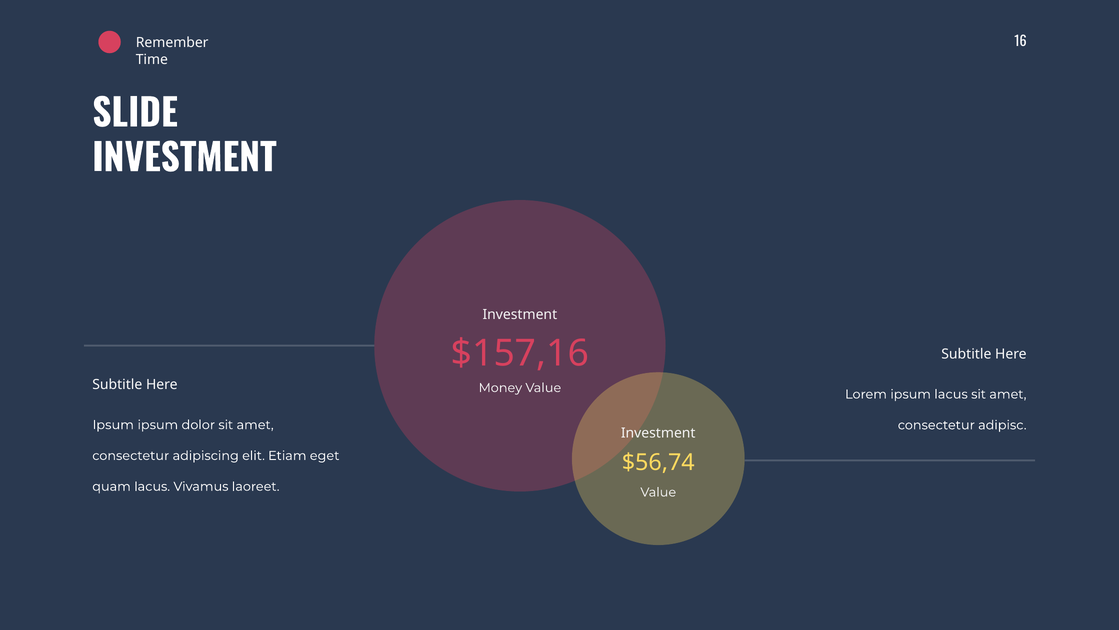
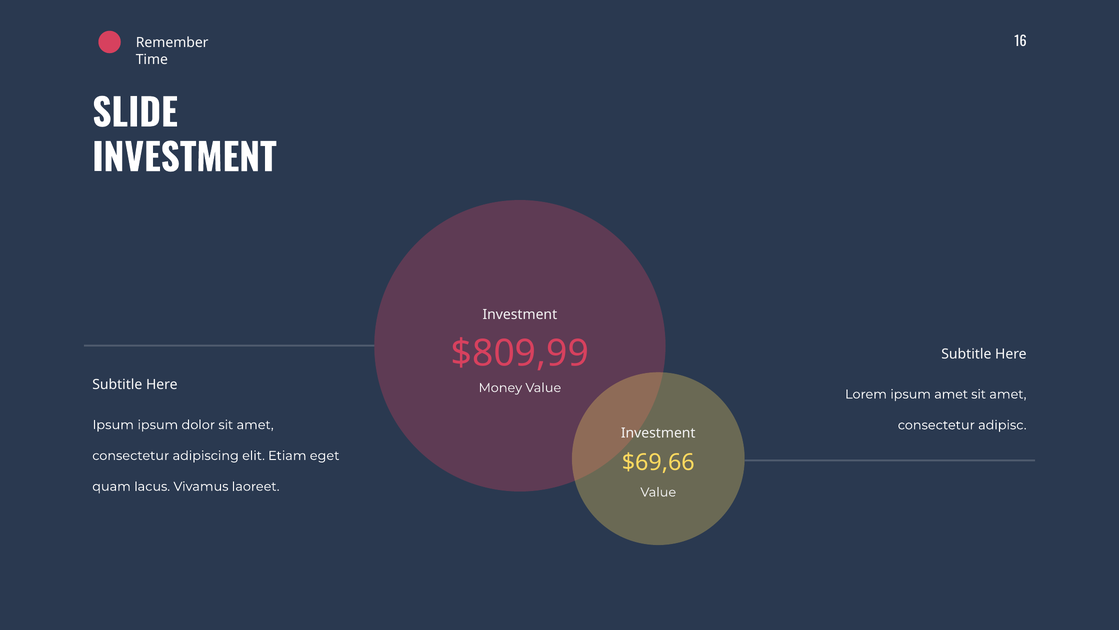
$157,16: $157,16 -> $809,99
ipsum lacus: lacus -> amet
$56,74: $56,74 -> $69,66
